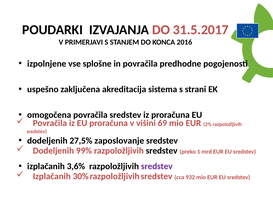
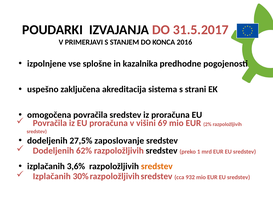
in povračila: povračila -> kazalnika
99%: 99% -> 62%
sredstev at (157, 166) colour: purple -> orange
